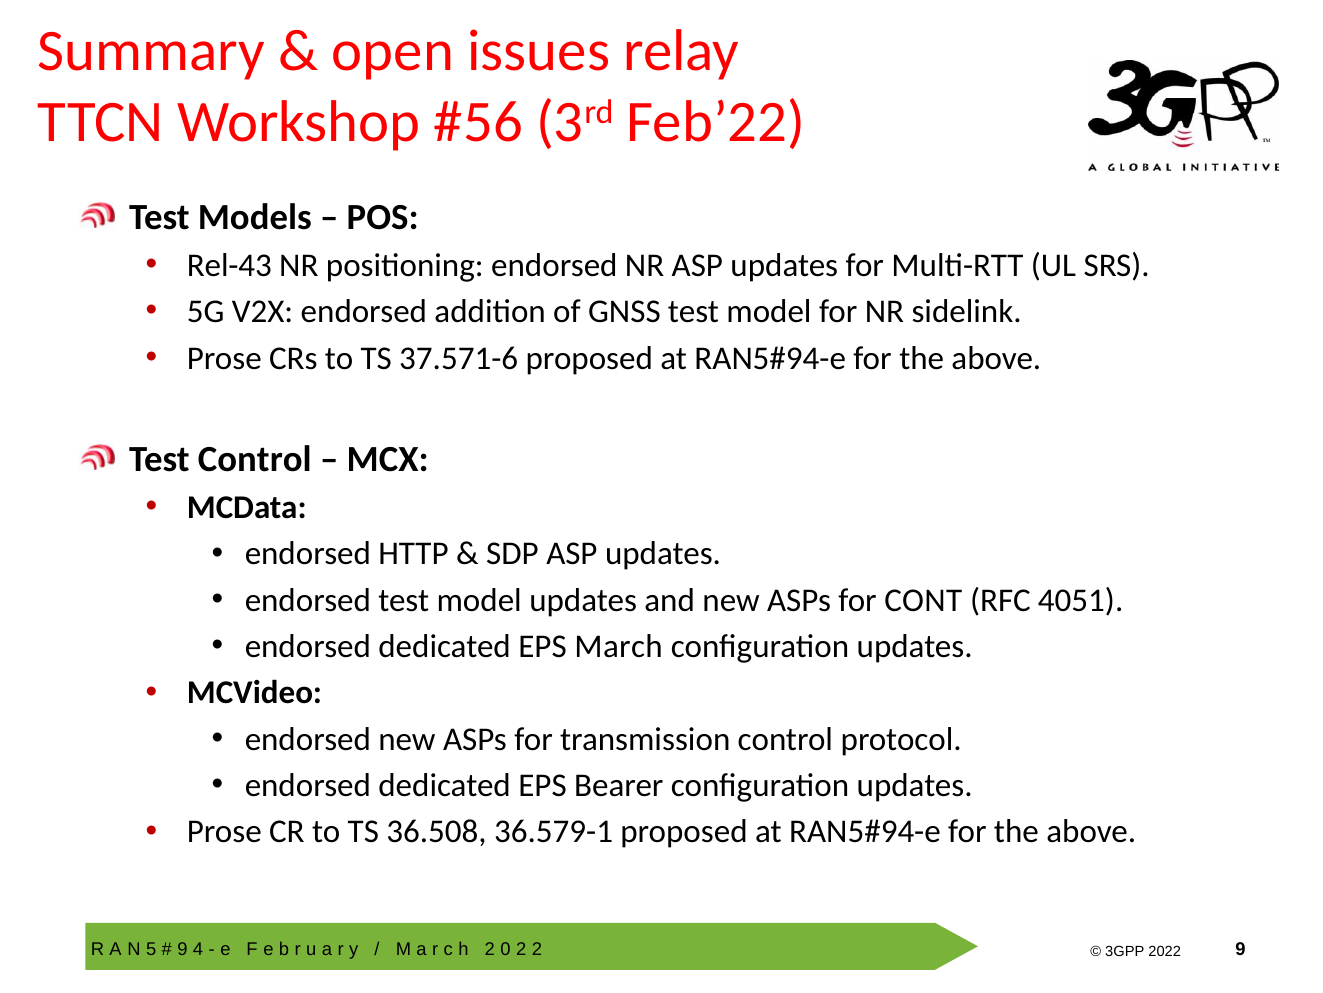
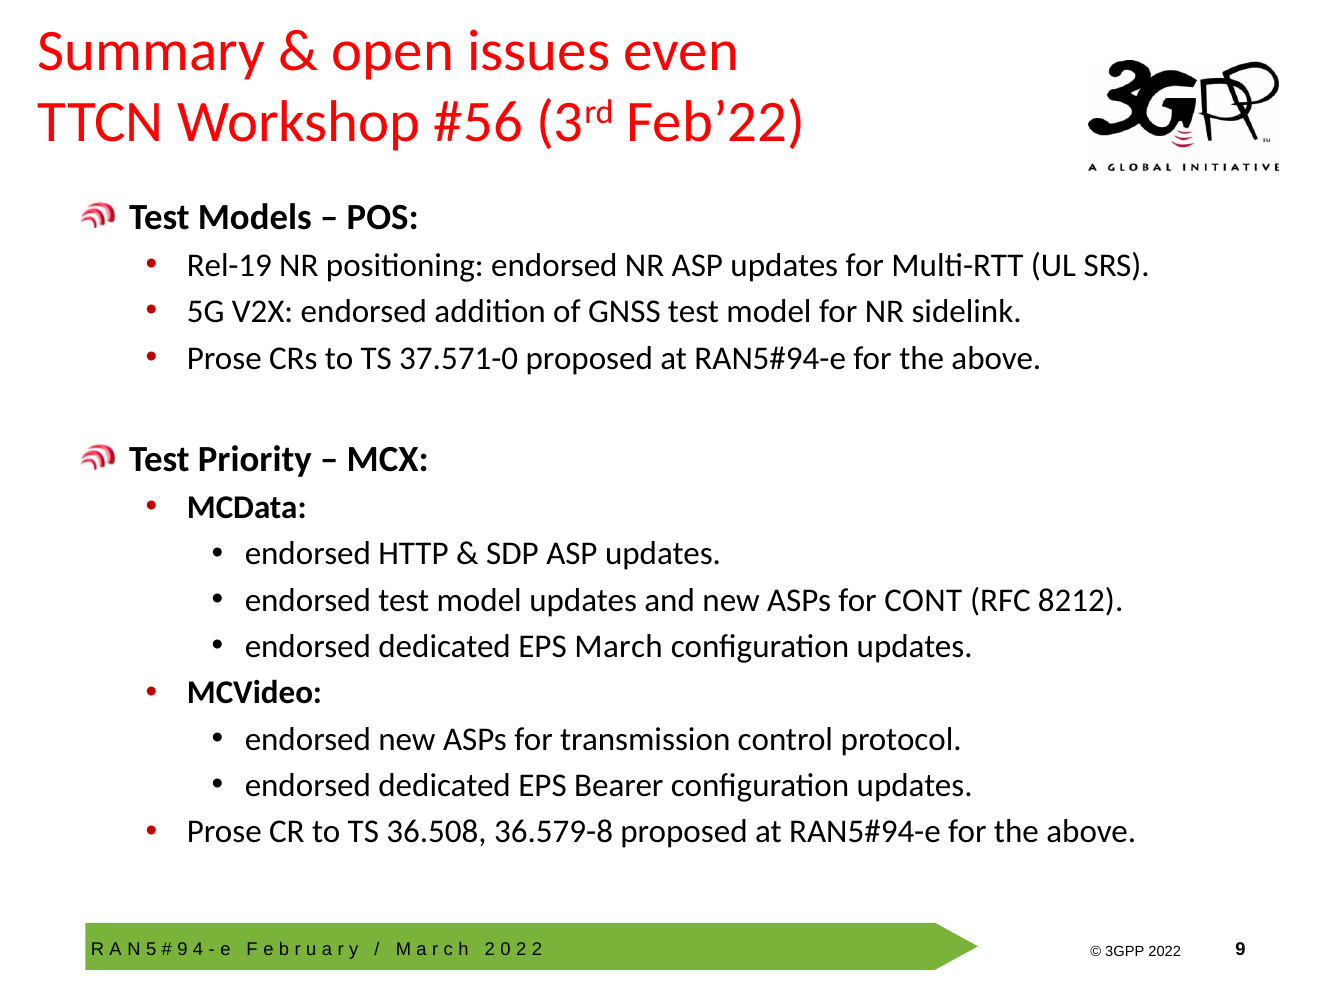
relay: relay -> even
Rel-43: Rel-43 -> Rel-19
37.571-6: 37.571-6 -> 37.571-0
Test Control: Control -> Priority
4051: 4051 -> 8212
36.579-1: 36.579-1 -> 36.579-8
